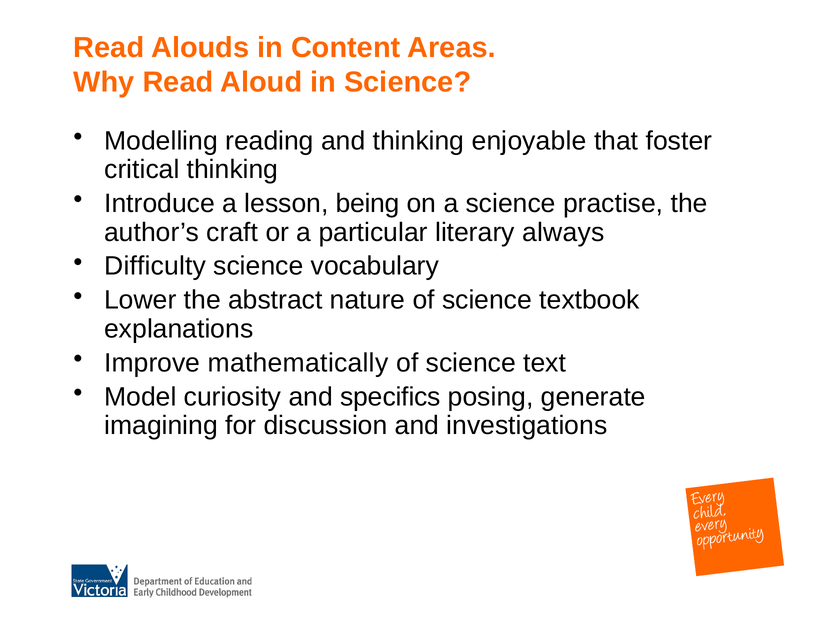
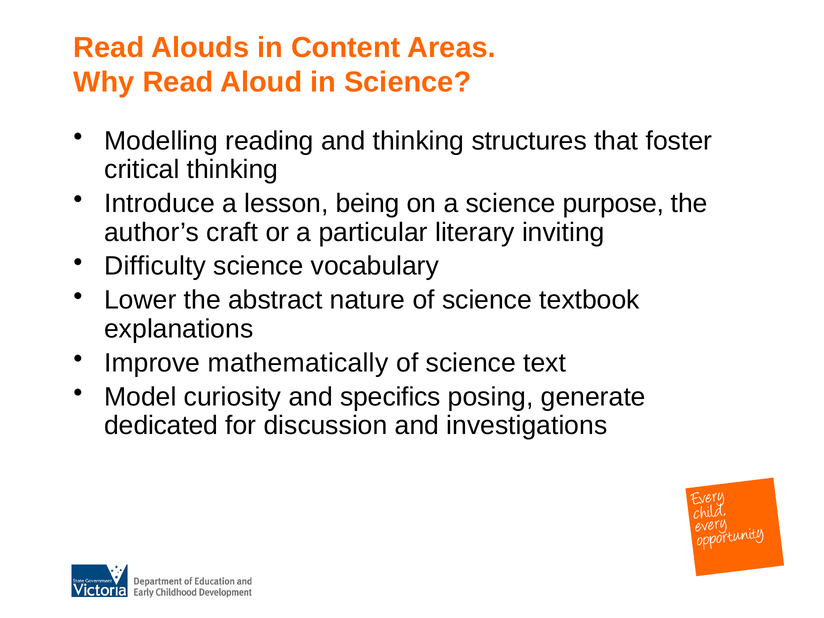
enjoyable: enjoyable -> structures
practise: practise -> purpose
always: always -> inviting
imagining: imagining -> dedicated
